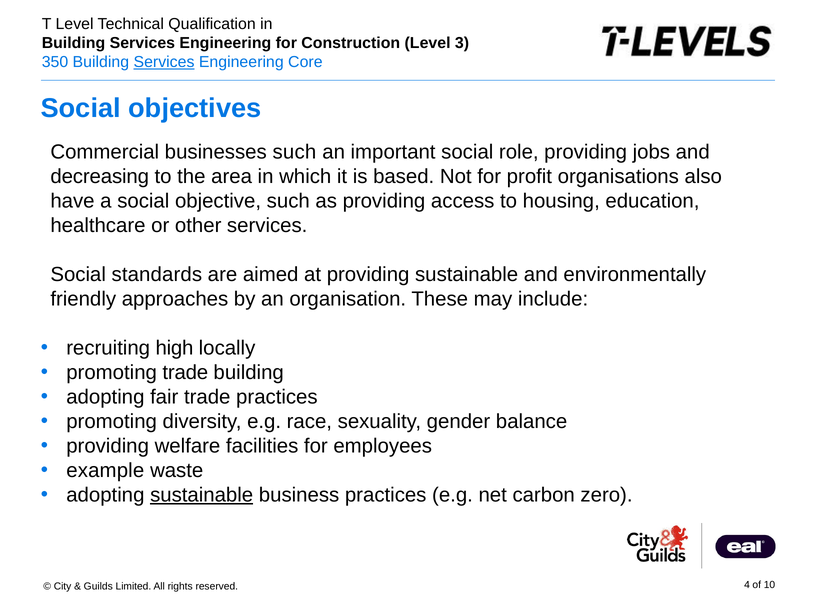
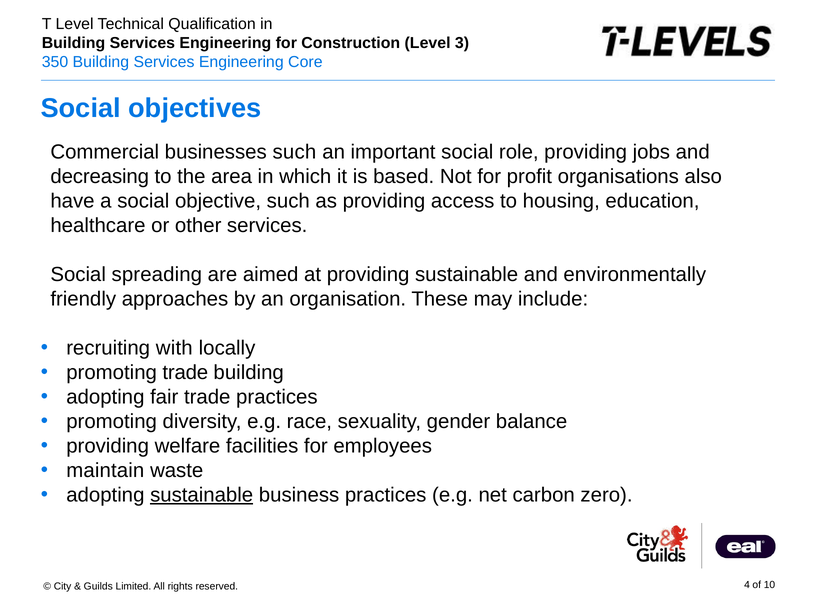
Services at (164, 62) underline: present -> none
standards: standards -> spreading
high: high -> with
example: example -> maintain
